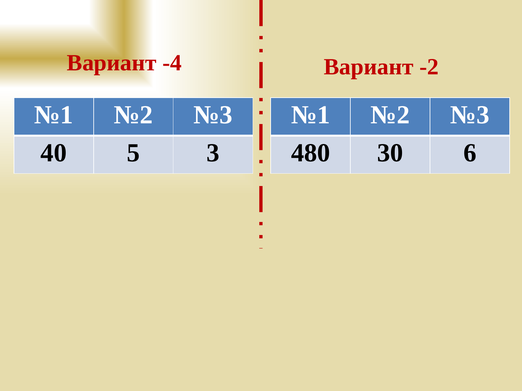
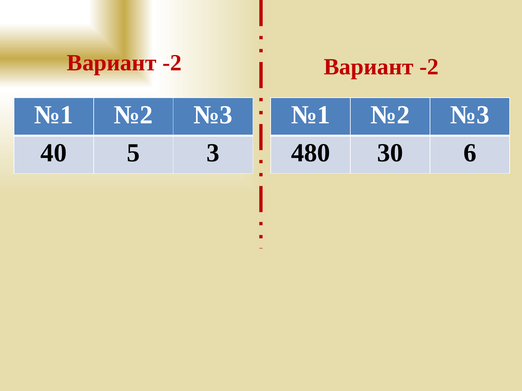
-4 at (172, 63): -4 -> -2
